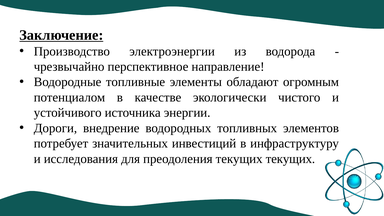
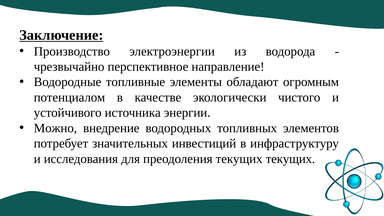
Дороги: Дороги -> Можно
